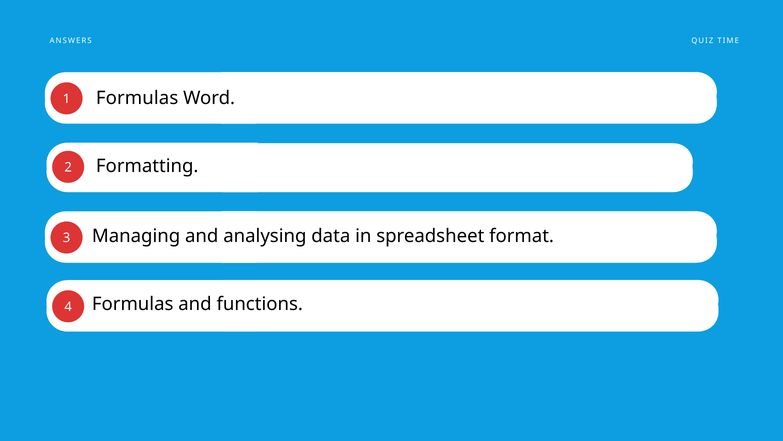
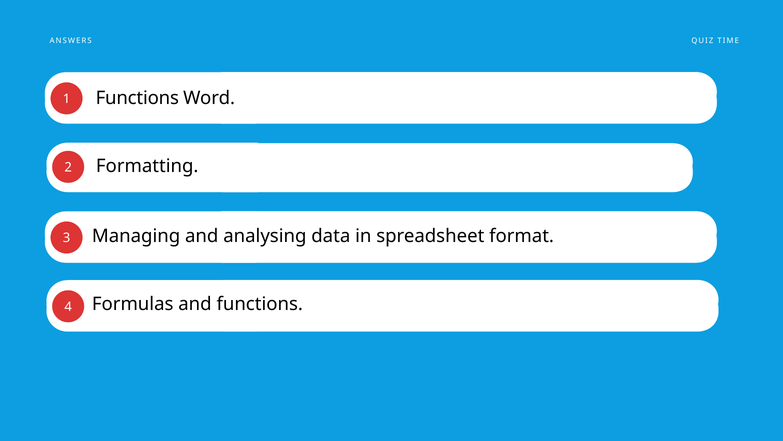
1 Formulas: Formulas -> Functions
